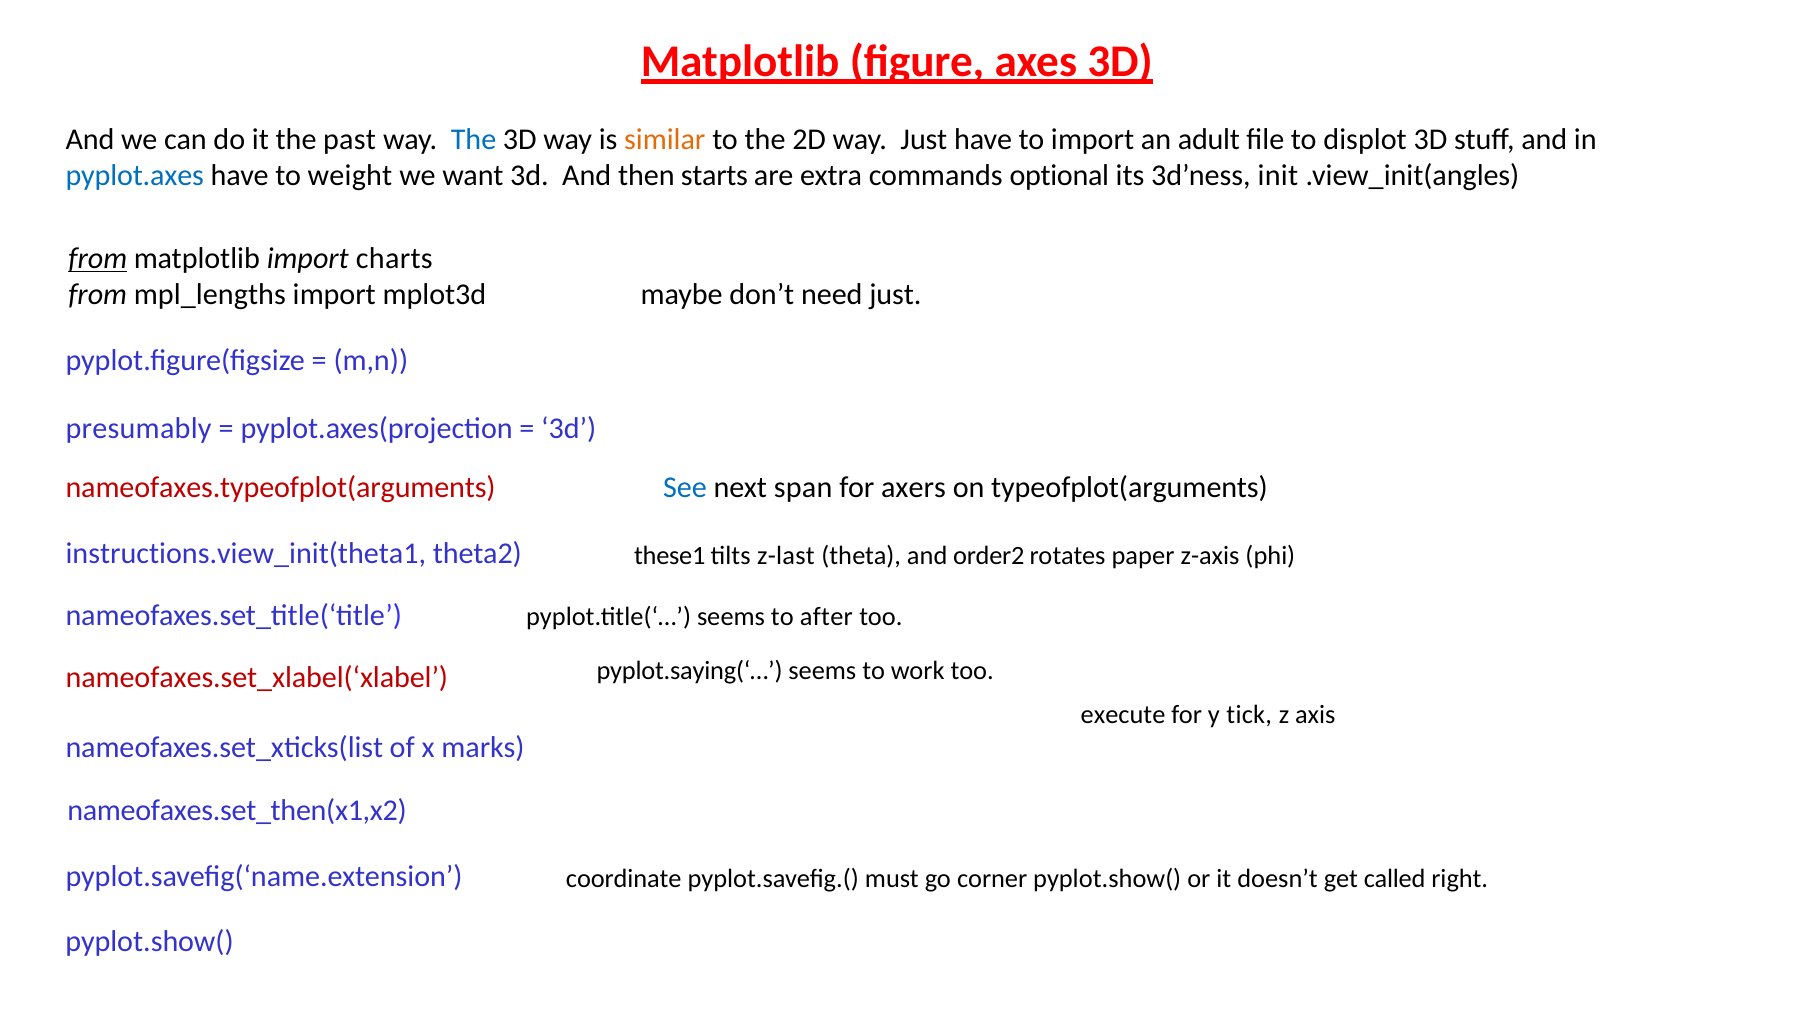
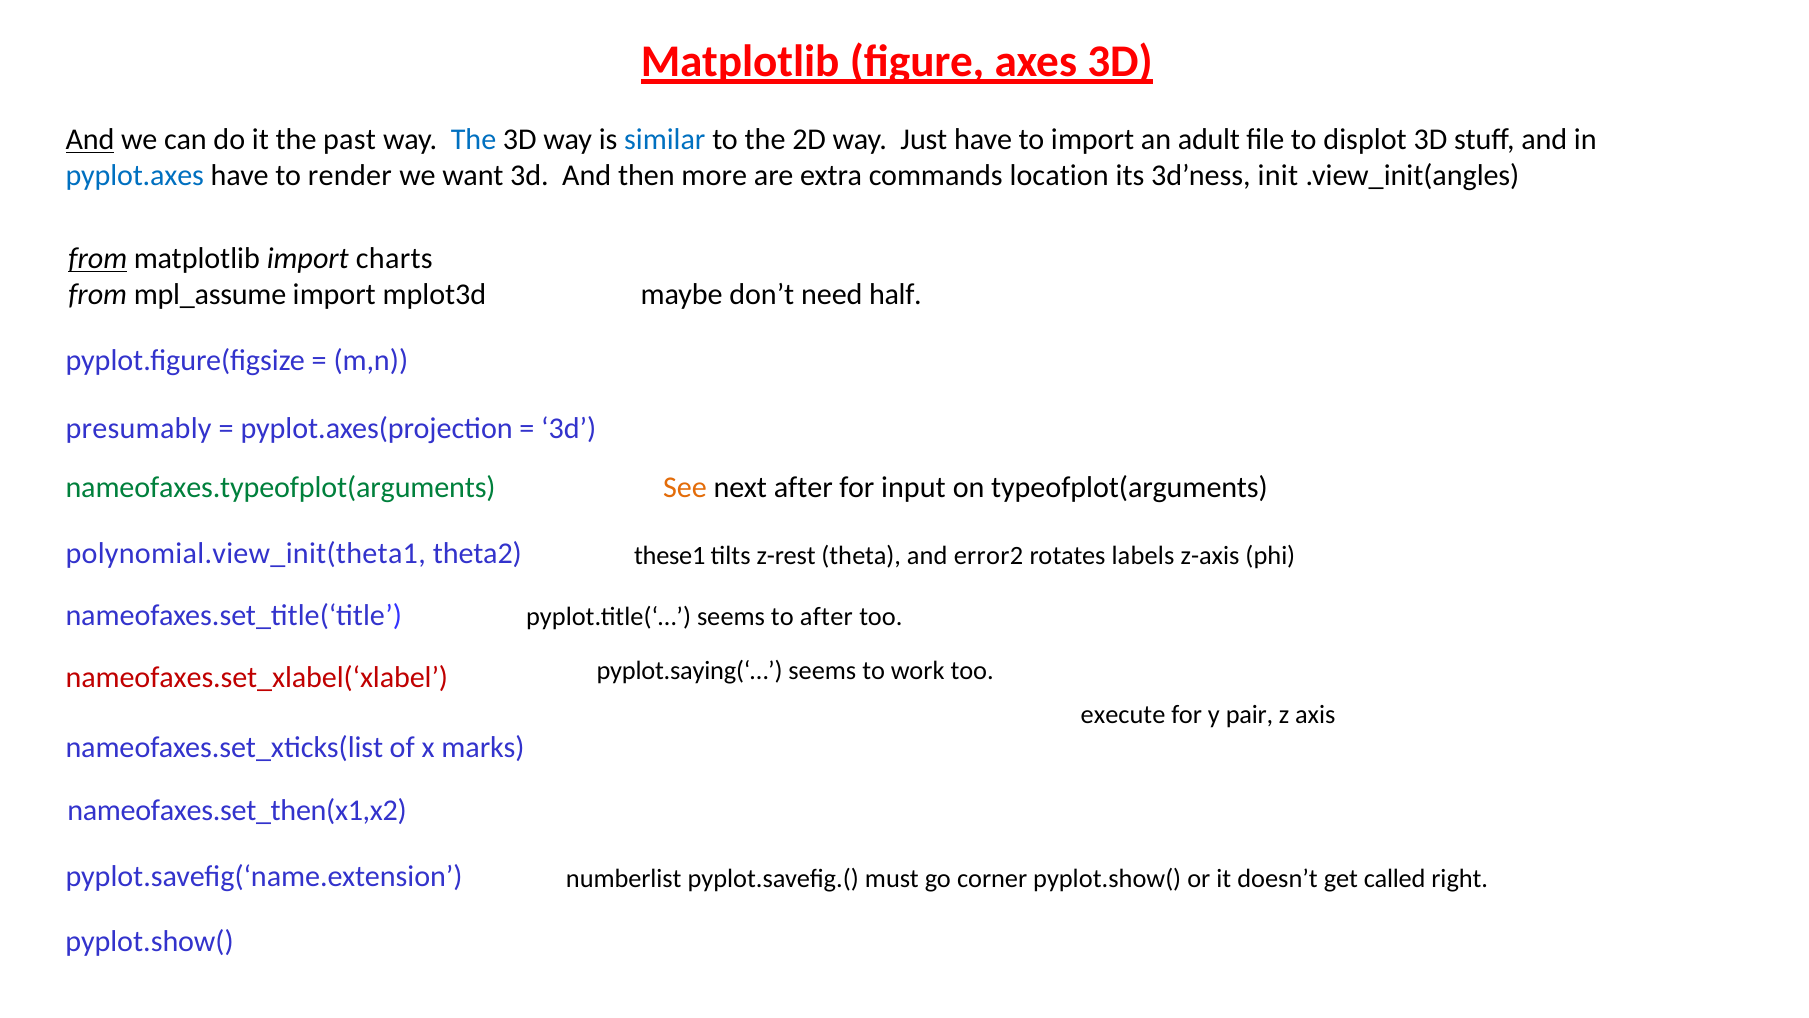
And at (90, 139) underline: none -> present
similar colour: orange -> blue
weight: weight -> render
starts: starts -> more
optional: optional -> location
need just: just -> half
mpl_lengths: mpl_lengths -> mpl_assume
nameofaxes.typeofplot(arguments colour: red -> green
See colour: blue -> orange
next span: span -> after
axers: axers -> input
instructions.view_init(theta1: instructions.view_init(theta1 -> polynomial.view_init(theta1
z-last: z-last -> z-rest
order2: order2 -> error2
paper: paper -> labels
tick: tick -> pair
coordinate: coordinate -> numberlist
